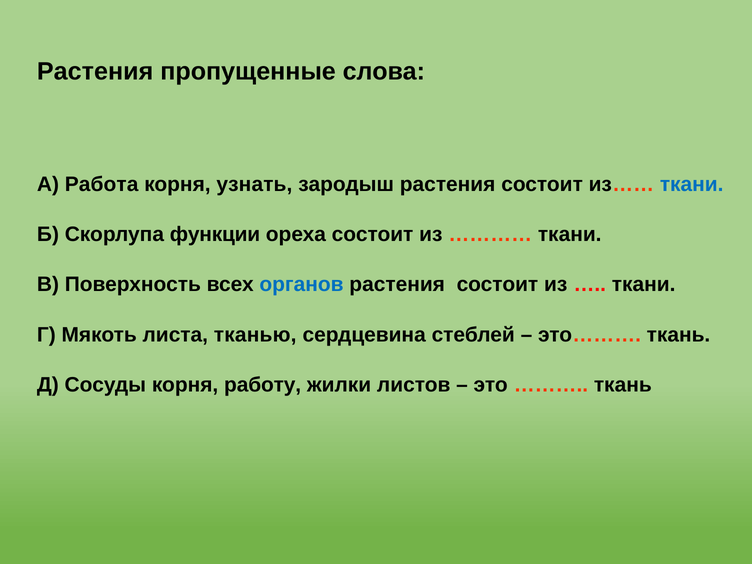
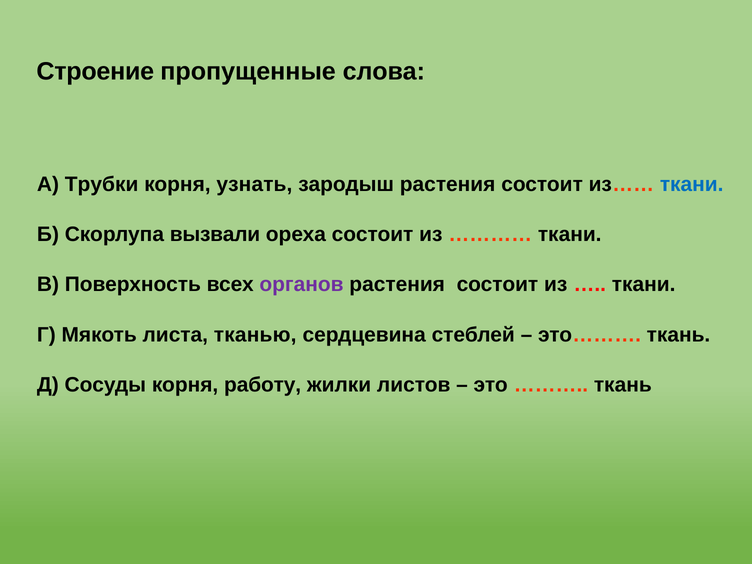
Растения at (95, 72): Растения -> Строение
Работа: Работа -> Трубки
функции: функции -> вызвали
органов colour: blue -> purple
